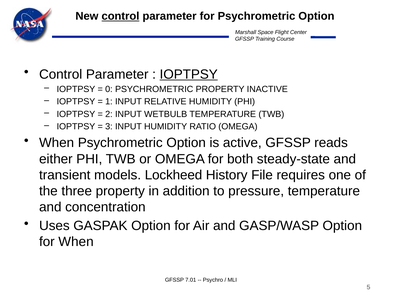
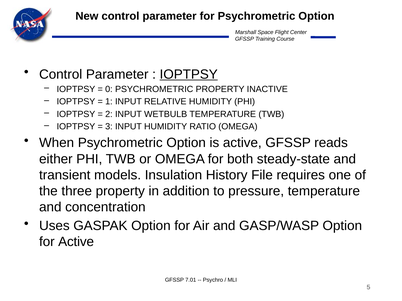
control at (120, 16) underline: present -> none
Lockheed: Lockheed -> Insulation
for When: When -> Active
